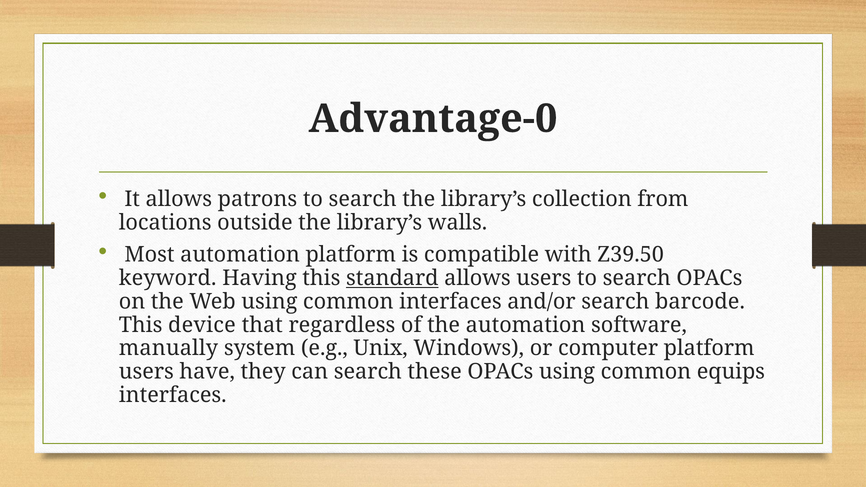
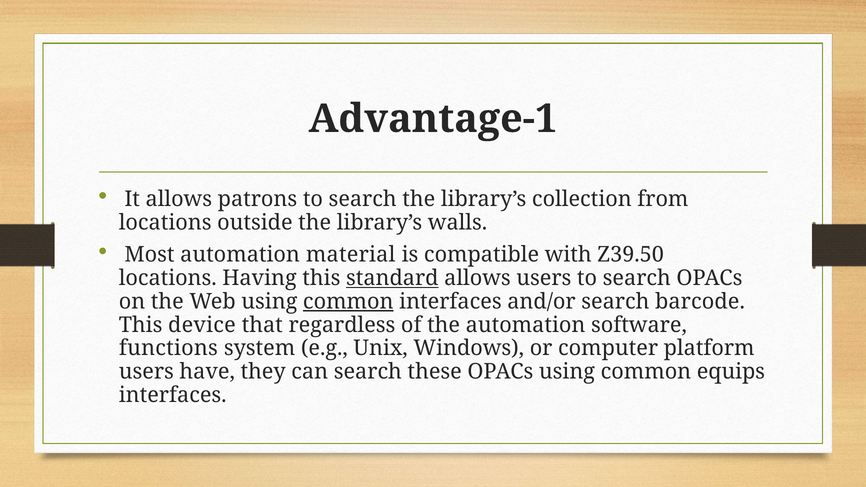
Advantage-0: Advantage-0 -> Advantage-1
automation platform: platform -> material
keyword at (168, 278): keyword -> locations
common at (348, 302) underline: none -> present
manually: manually -> functions
